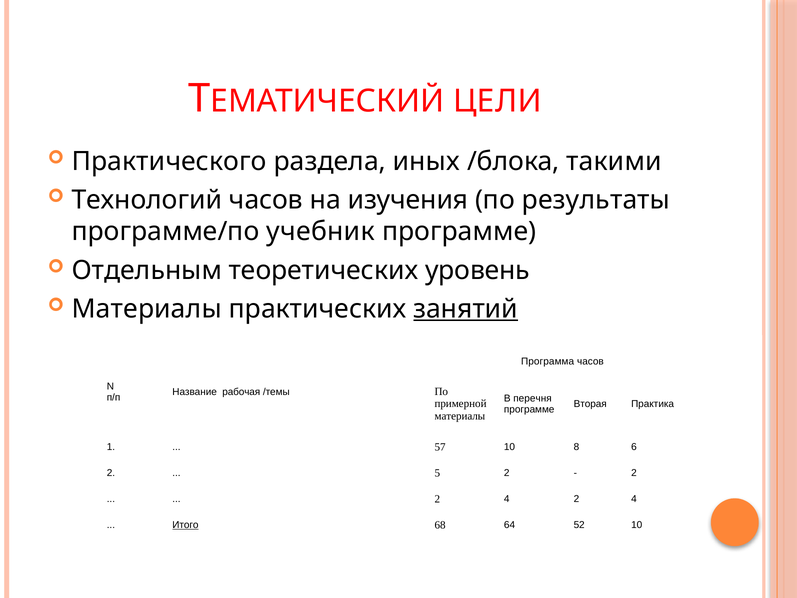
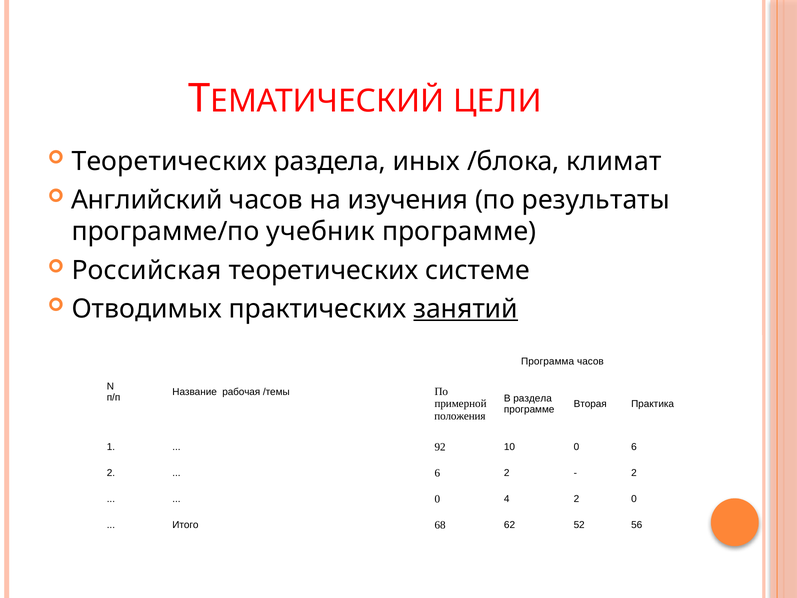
Практического at (169, 161): Практического -> Теоретических
такими: такими -> климат
Технологий: Технологий -> Английский
Отдельным: Отдельным -> Российская
уровень: уровень -> системе
Материалы at (147, 309): Материалы -> Отводимых
В перечня: перечня -> раздела
материалы at (460, 416): материалы -> положения
57: 57 -> 92
10 8: 8 -> 0
5 at (437, 473): 5 -> 6
2 at (437, 499): 2 -> 0
4 2 4: 4 -> 0
Итого underline: present -> none
64: 64 -> 62
52 10: 10 -> 56
